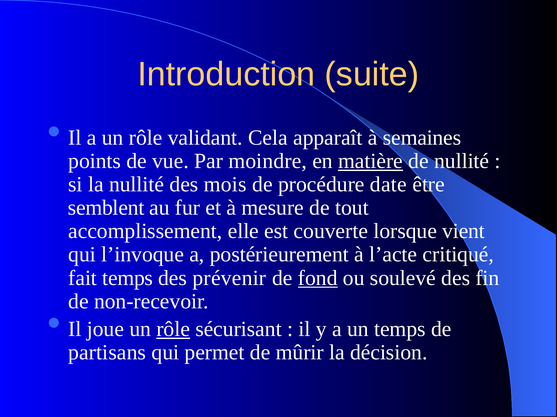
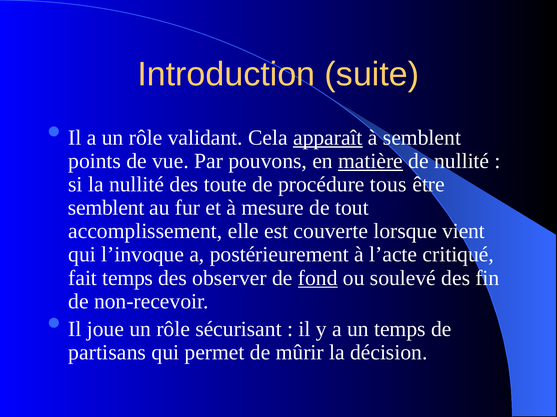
apparaît underline: none -> present
à semaines: semaines -> semblent
moindre: moindre -> pouvons
mois: mois -> toute
date: date -> tous
prévenir: prévenir -> observer
rôle at (173, 330) underline: present -> none
